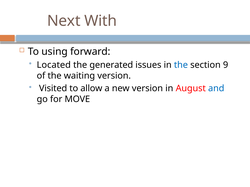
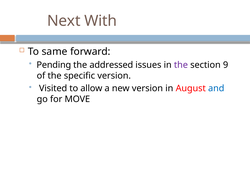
using: using -> same
Located: Located -> Pending
generated: generated -> addressed
the at (181, 65) colour: blue -> purple
waiting: waiting -> specific
